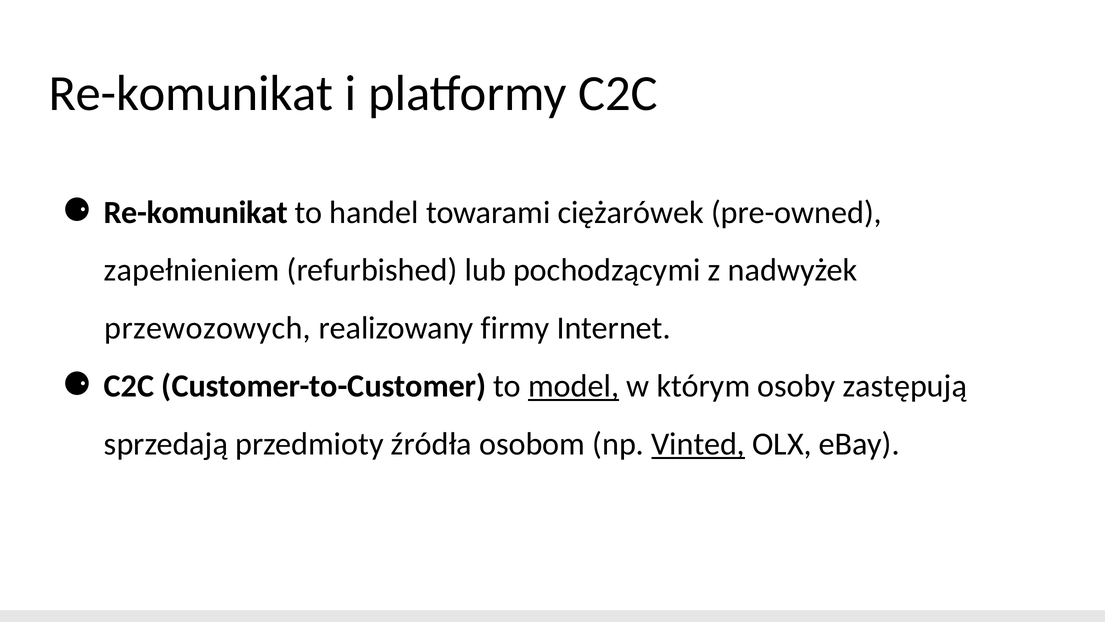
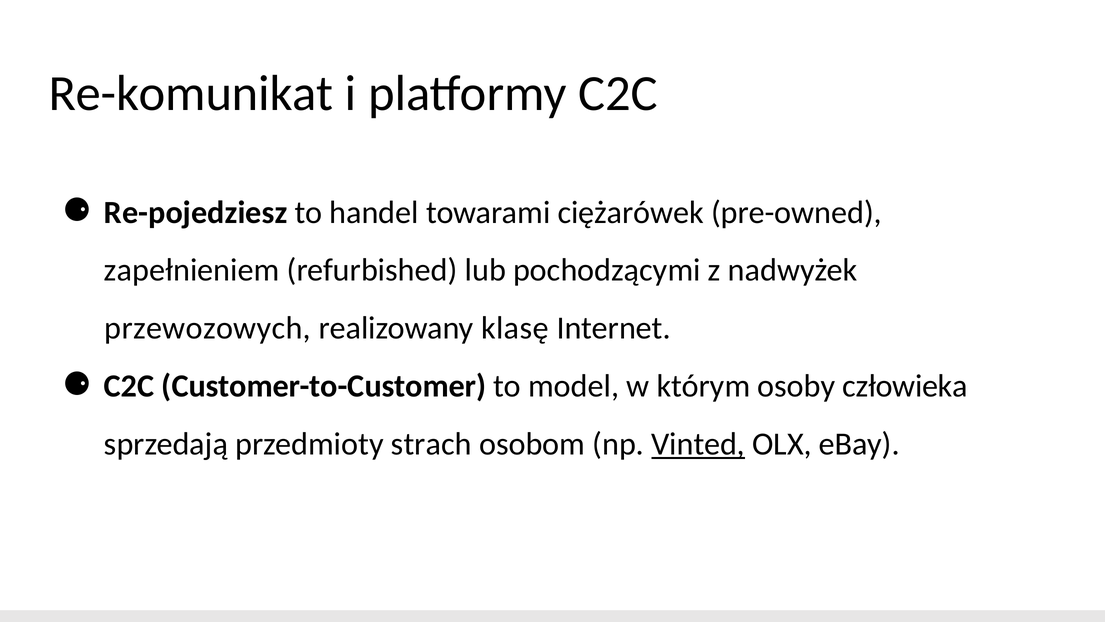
Re-komunikat at (196, 212): Re-komunikat -> Re-pojedziesz
firmy: firmy -> klasę
model underline: present -> none
zastępują: zastępują -> człowieka
źródła: źródła -> strach
